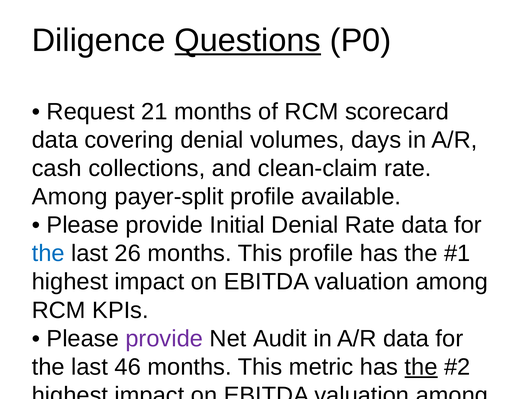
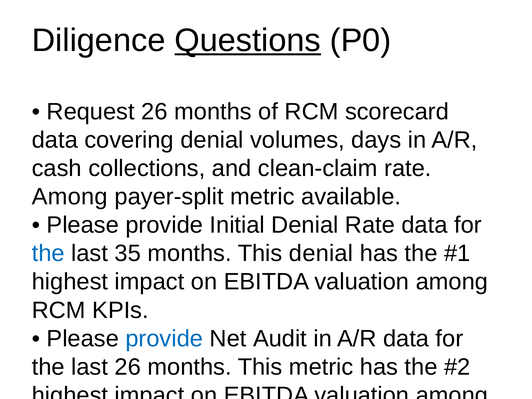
Request 21: 21 -> 26
payer-split profile: profile -> metric
26: 26 -> 35
This profile: profile -> denial
provide at (164, 339) colour: purple -> blue
last 46: 46 -> 26
the at (421, 367) underline: present -> none
